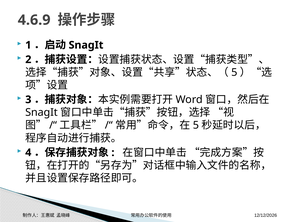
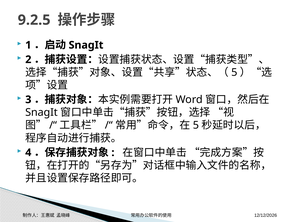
4.6.9: 4.6.9 -> 9.2.5
